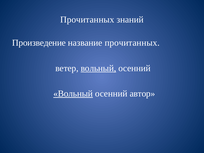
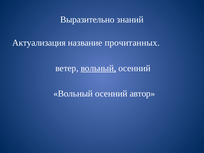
Прочитанных at (87, 20): Прочитанных -> Выразительно
Произведение: Произведение -> Актуализация
Вольный at (73, 94) underline: present -> none
